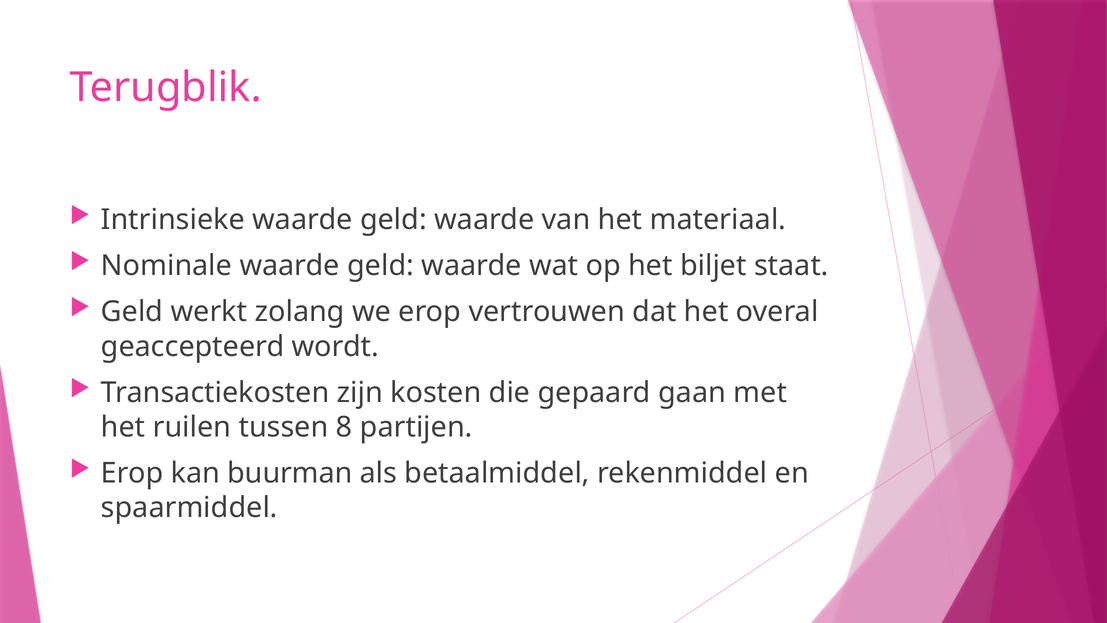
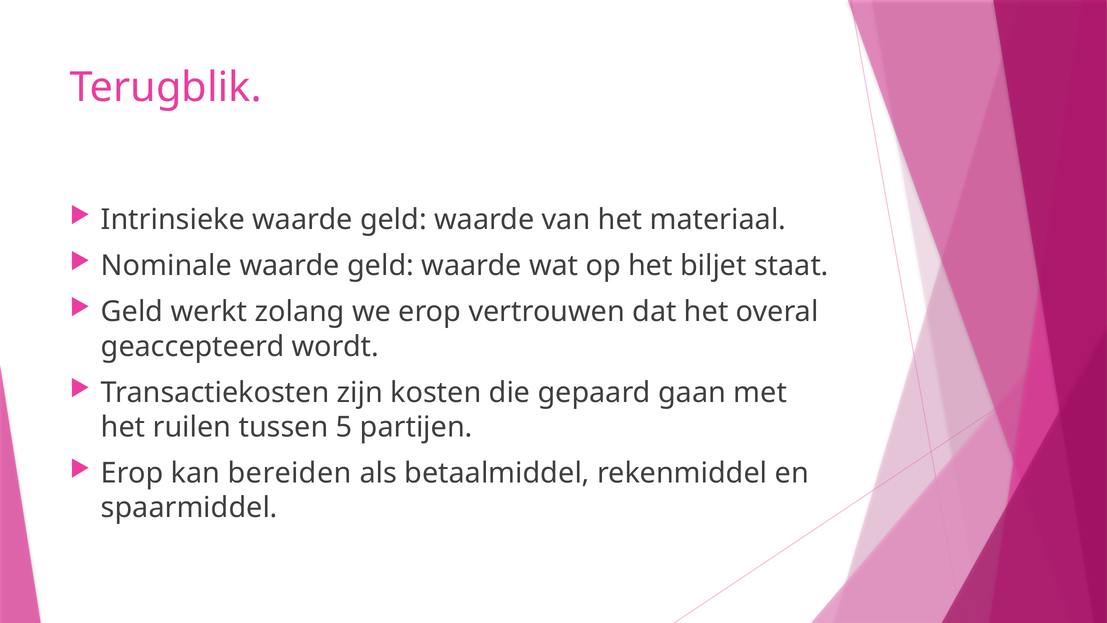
8: 8 -> 5
buurman: buurman -> bereiden
